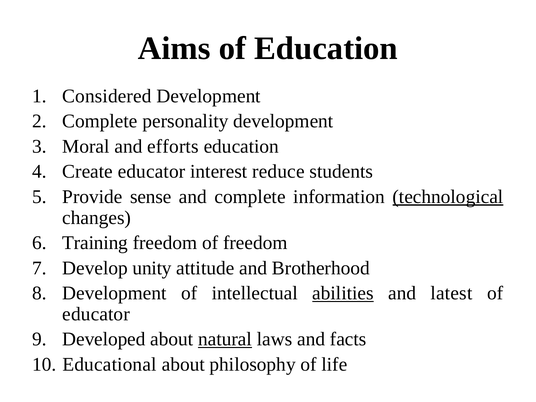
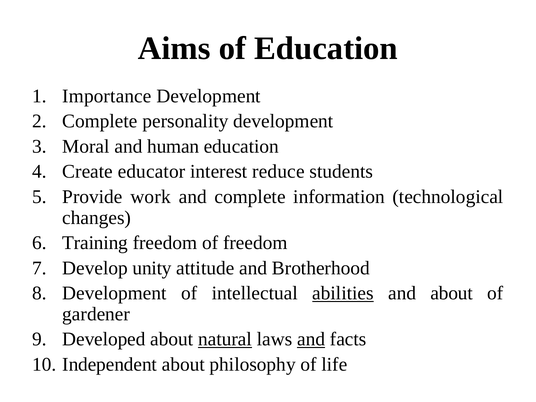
Considered: Considered -> Importance
efforts: efforts -> human
sense: sense -> work
technological underline: present -> none
and latest: latest -> about
educator at (96, 314): educator -> gardener
and at (311, 339) underline: none -> present
Educational: Educational -> Independent
